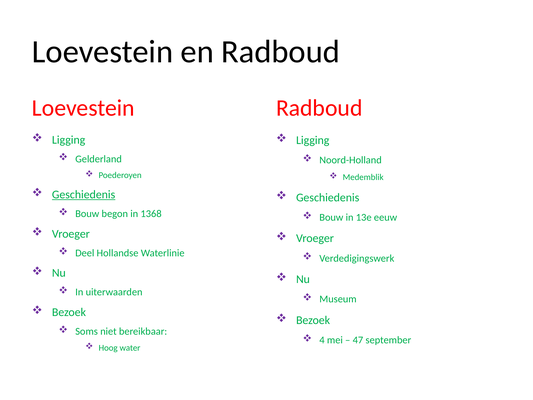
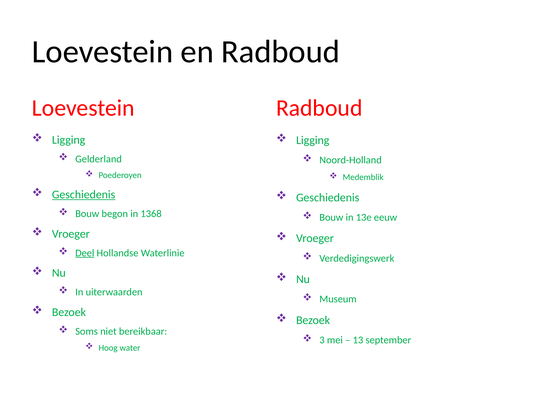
Deel underline: none -> present
4: 4 -> 3
47: 47 -> 13
